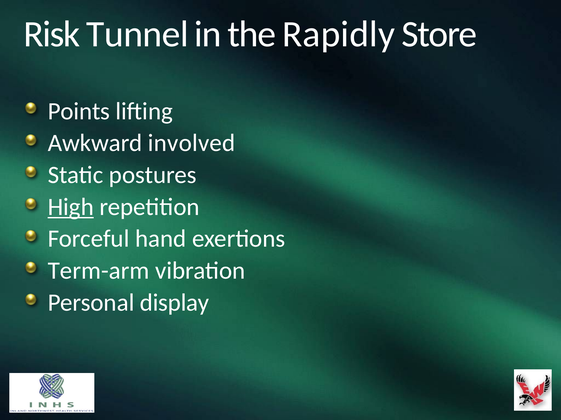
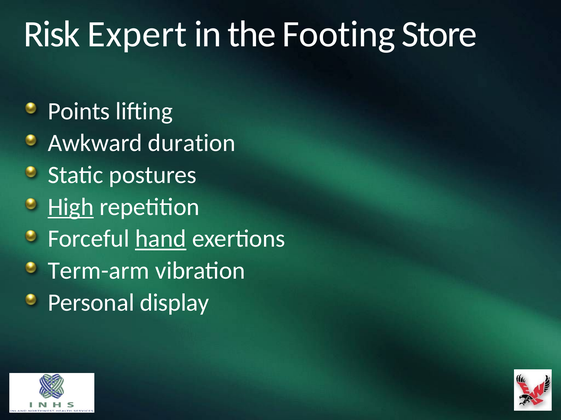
Tunnel: Tunnel -> Expert
Rapidly: Rapidly -> Footing
involved: involved -> duration
hand underline: none -> present
